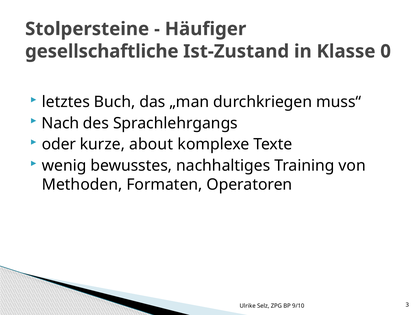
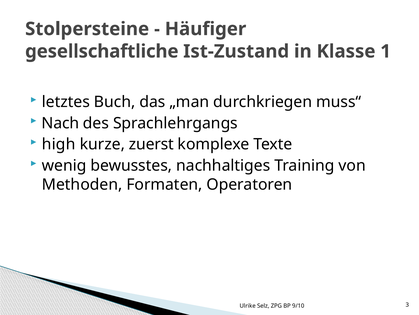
0: 0 -> 1
oder: oder -> high
about: about -> zuerst
